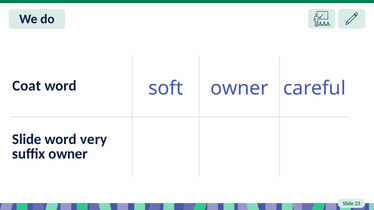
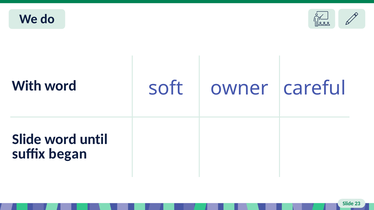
Coat: Coat -> With
very: very -> until
suffix owner: owner -> began
